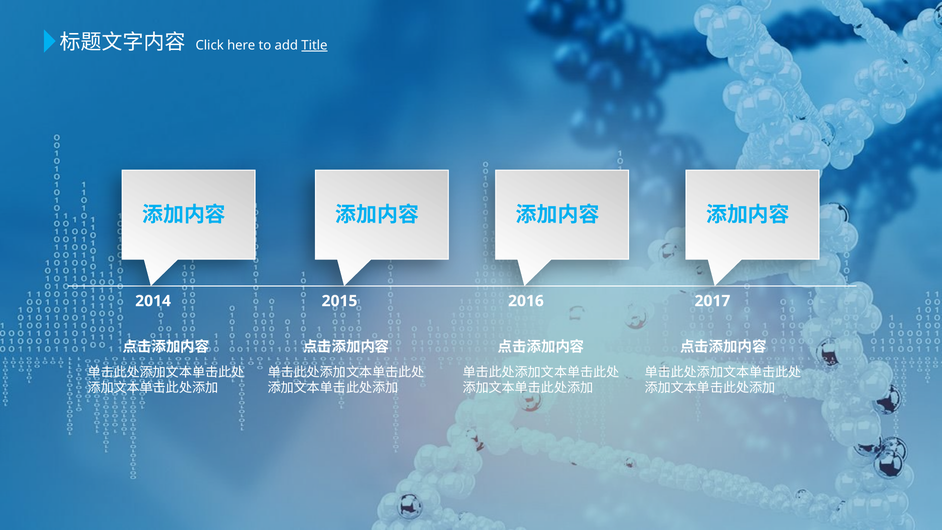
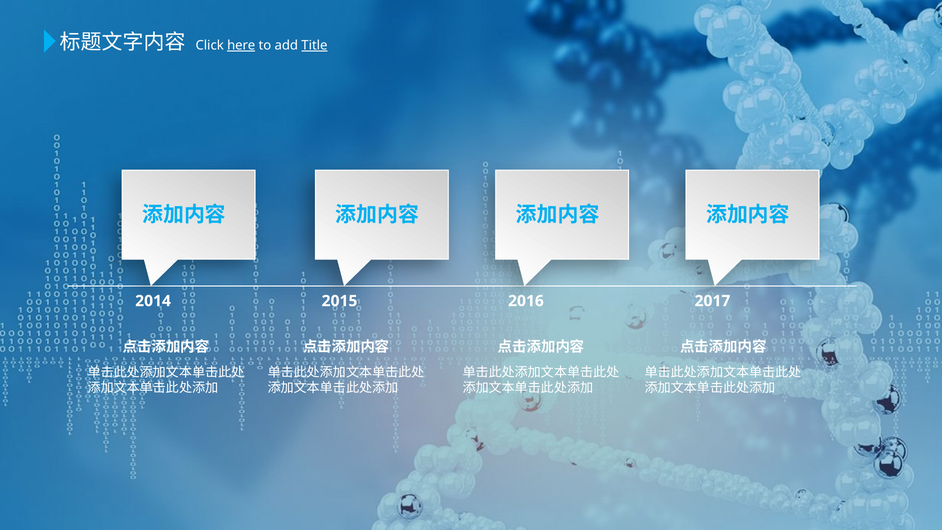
here underline: none -> present
